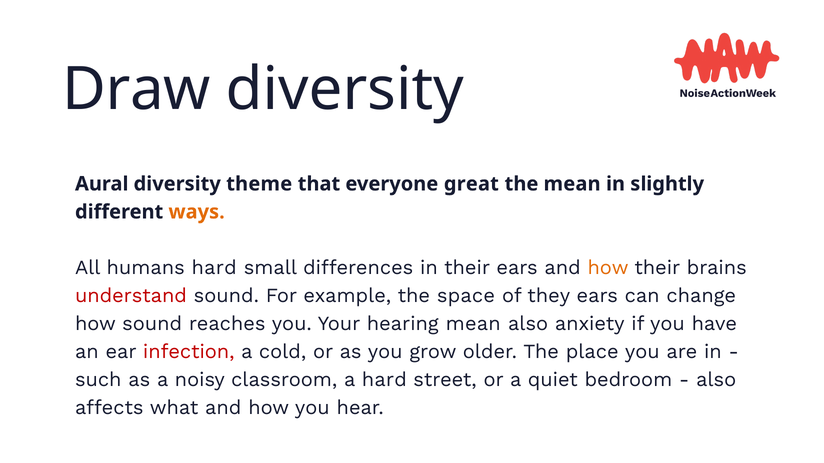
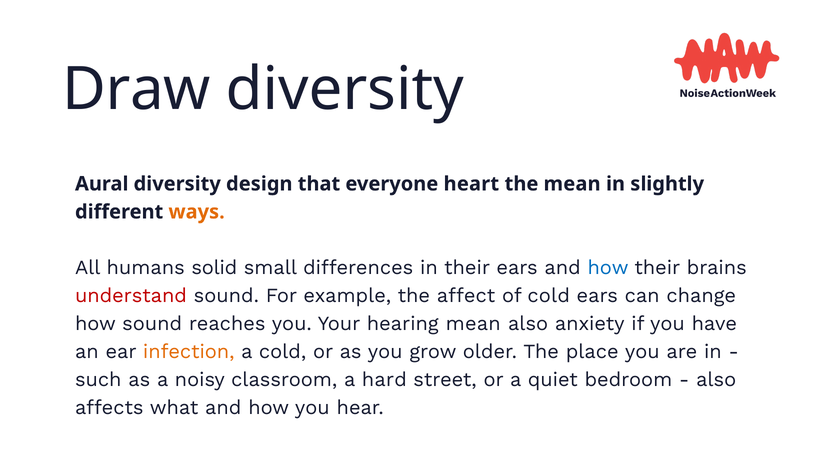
theme: theme -> design
great: great -> heart
humans hard: hard -> solid
how at (608, 268) colour: orange -> blue
space: space -> affect
of they: they -> cold
infection colour: red -> orange
